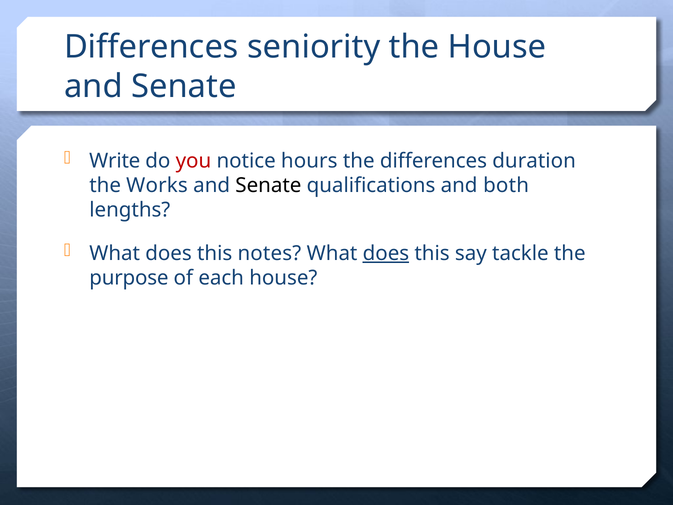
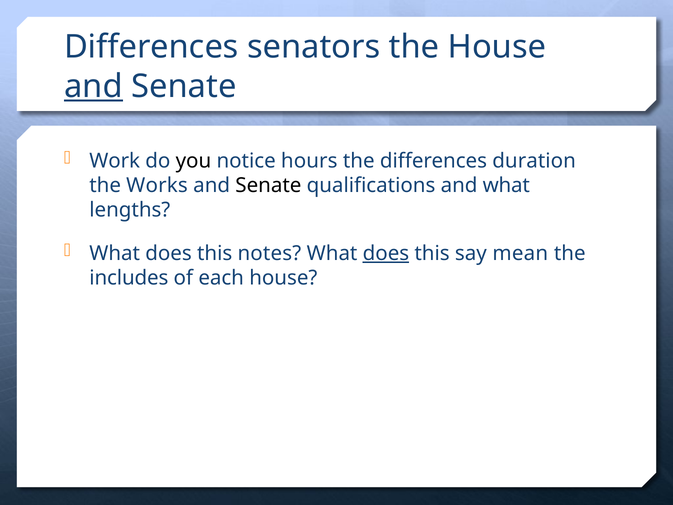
seniority: seniority -> senators
and at (93, 86) underline: none -> present
Write: Write -> Work
you colour: red -> black
and both: both -> what
tackle: tackle -> mean
purpose: purpose -> includes
